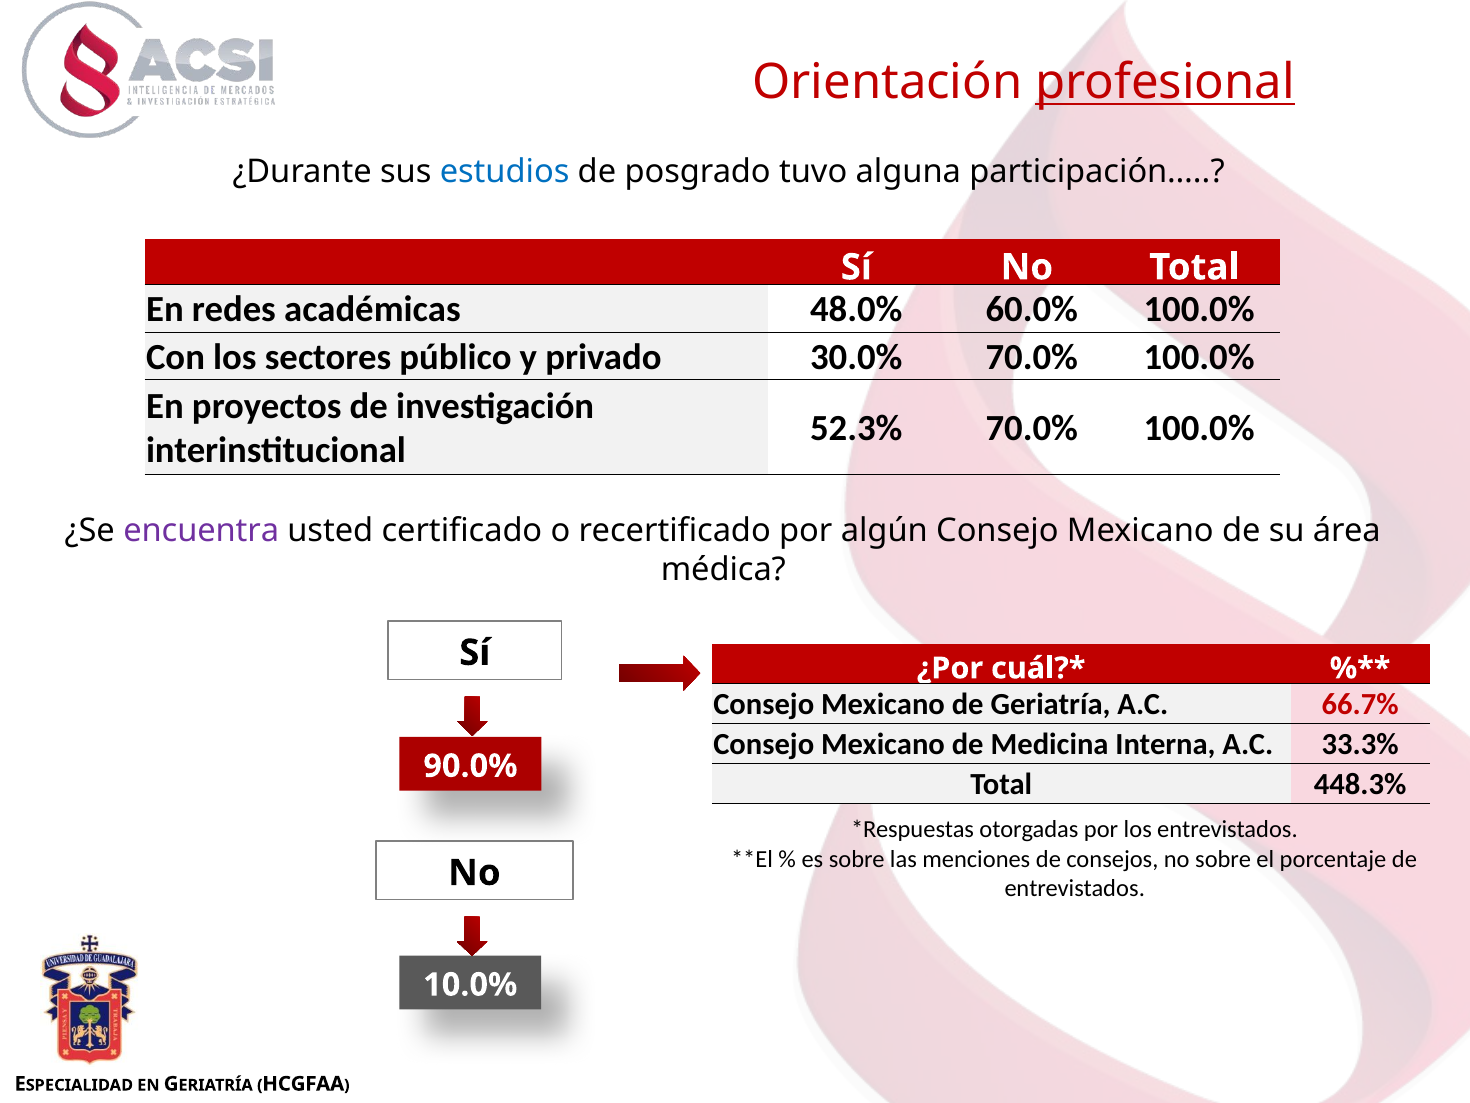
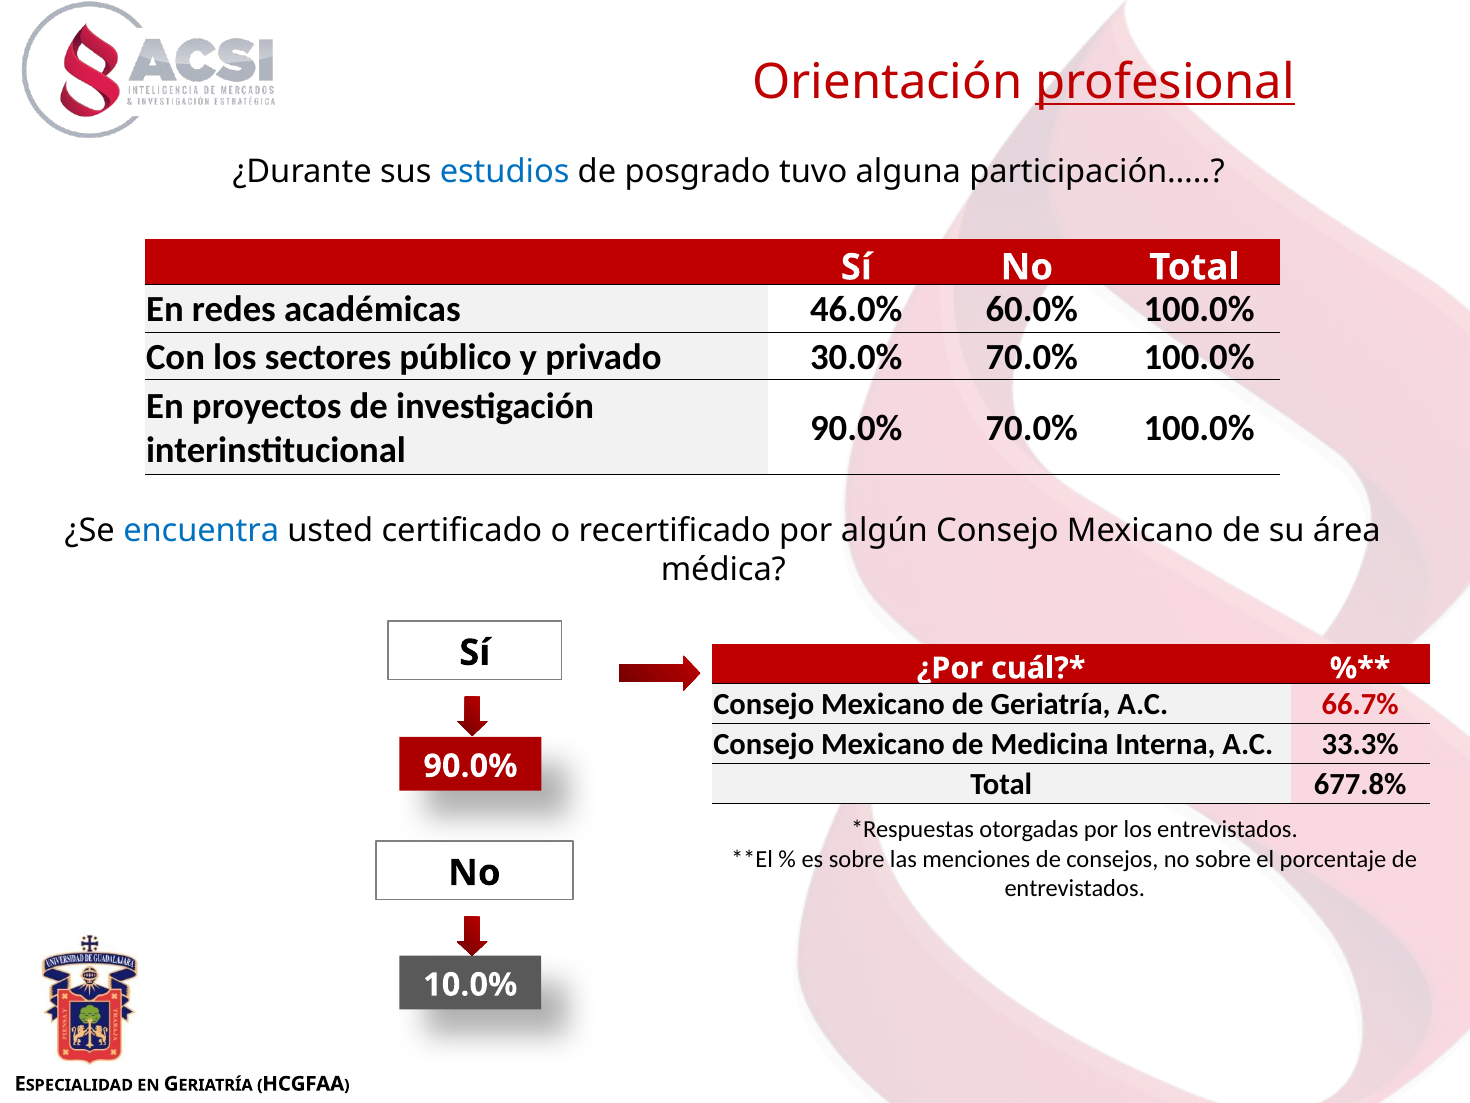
48.0%: 48.0% -> 46.0%
52.3% at (856, 428): 52.3% -> 90.0%
encuentra colour: purple -> blue
448.3%: 448.3% -> 677.8%
